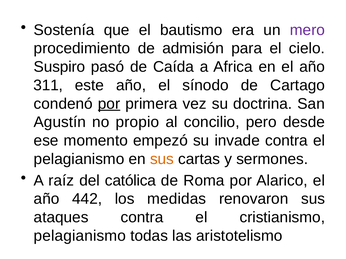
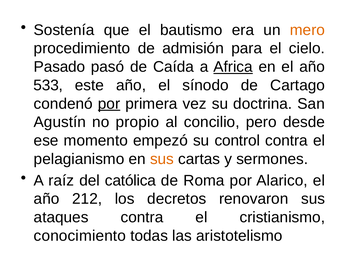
mero colour: purple -> orange
Suspiro: Suspiro -> Pasado
Africa underline: none -> present
311: 311 -> 533
invade: invade -> control
442: 442 -> 212
medidas: medidas -> decretos
pelagianismo at (80, 236): pelagianismo -> conocimiento
